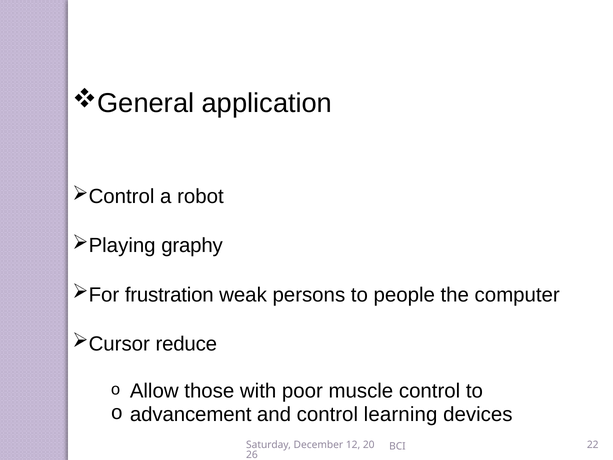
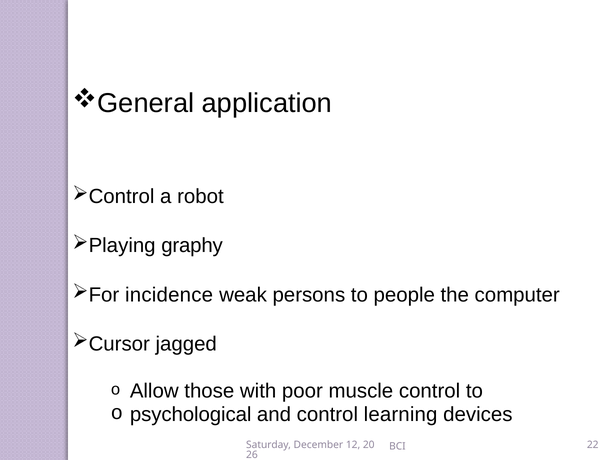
frustration: frustration -> incidence
reduce: reduce -> jagged
advancement: advancement -> psychological
